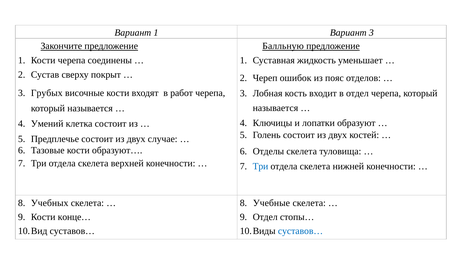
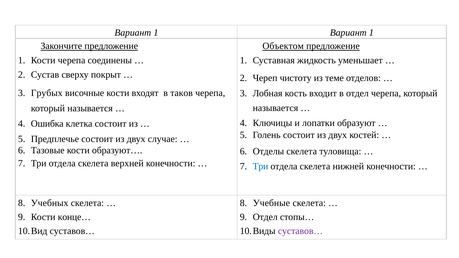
1 Вариант 3: 3 -> 1
Балльную: Балльную -> Объектом
ошибок: ошибок -> чистоту
пояс: пояс -> теме
работ: работ -> таков
Умений: Умений -> Ошибка
суставов… at (300, 231) colour: blue -> purple
